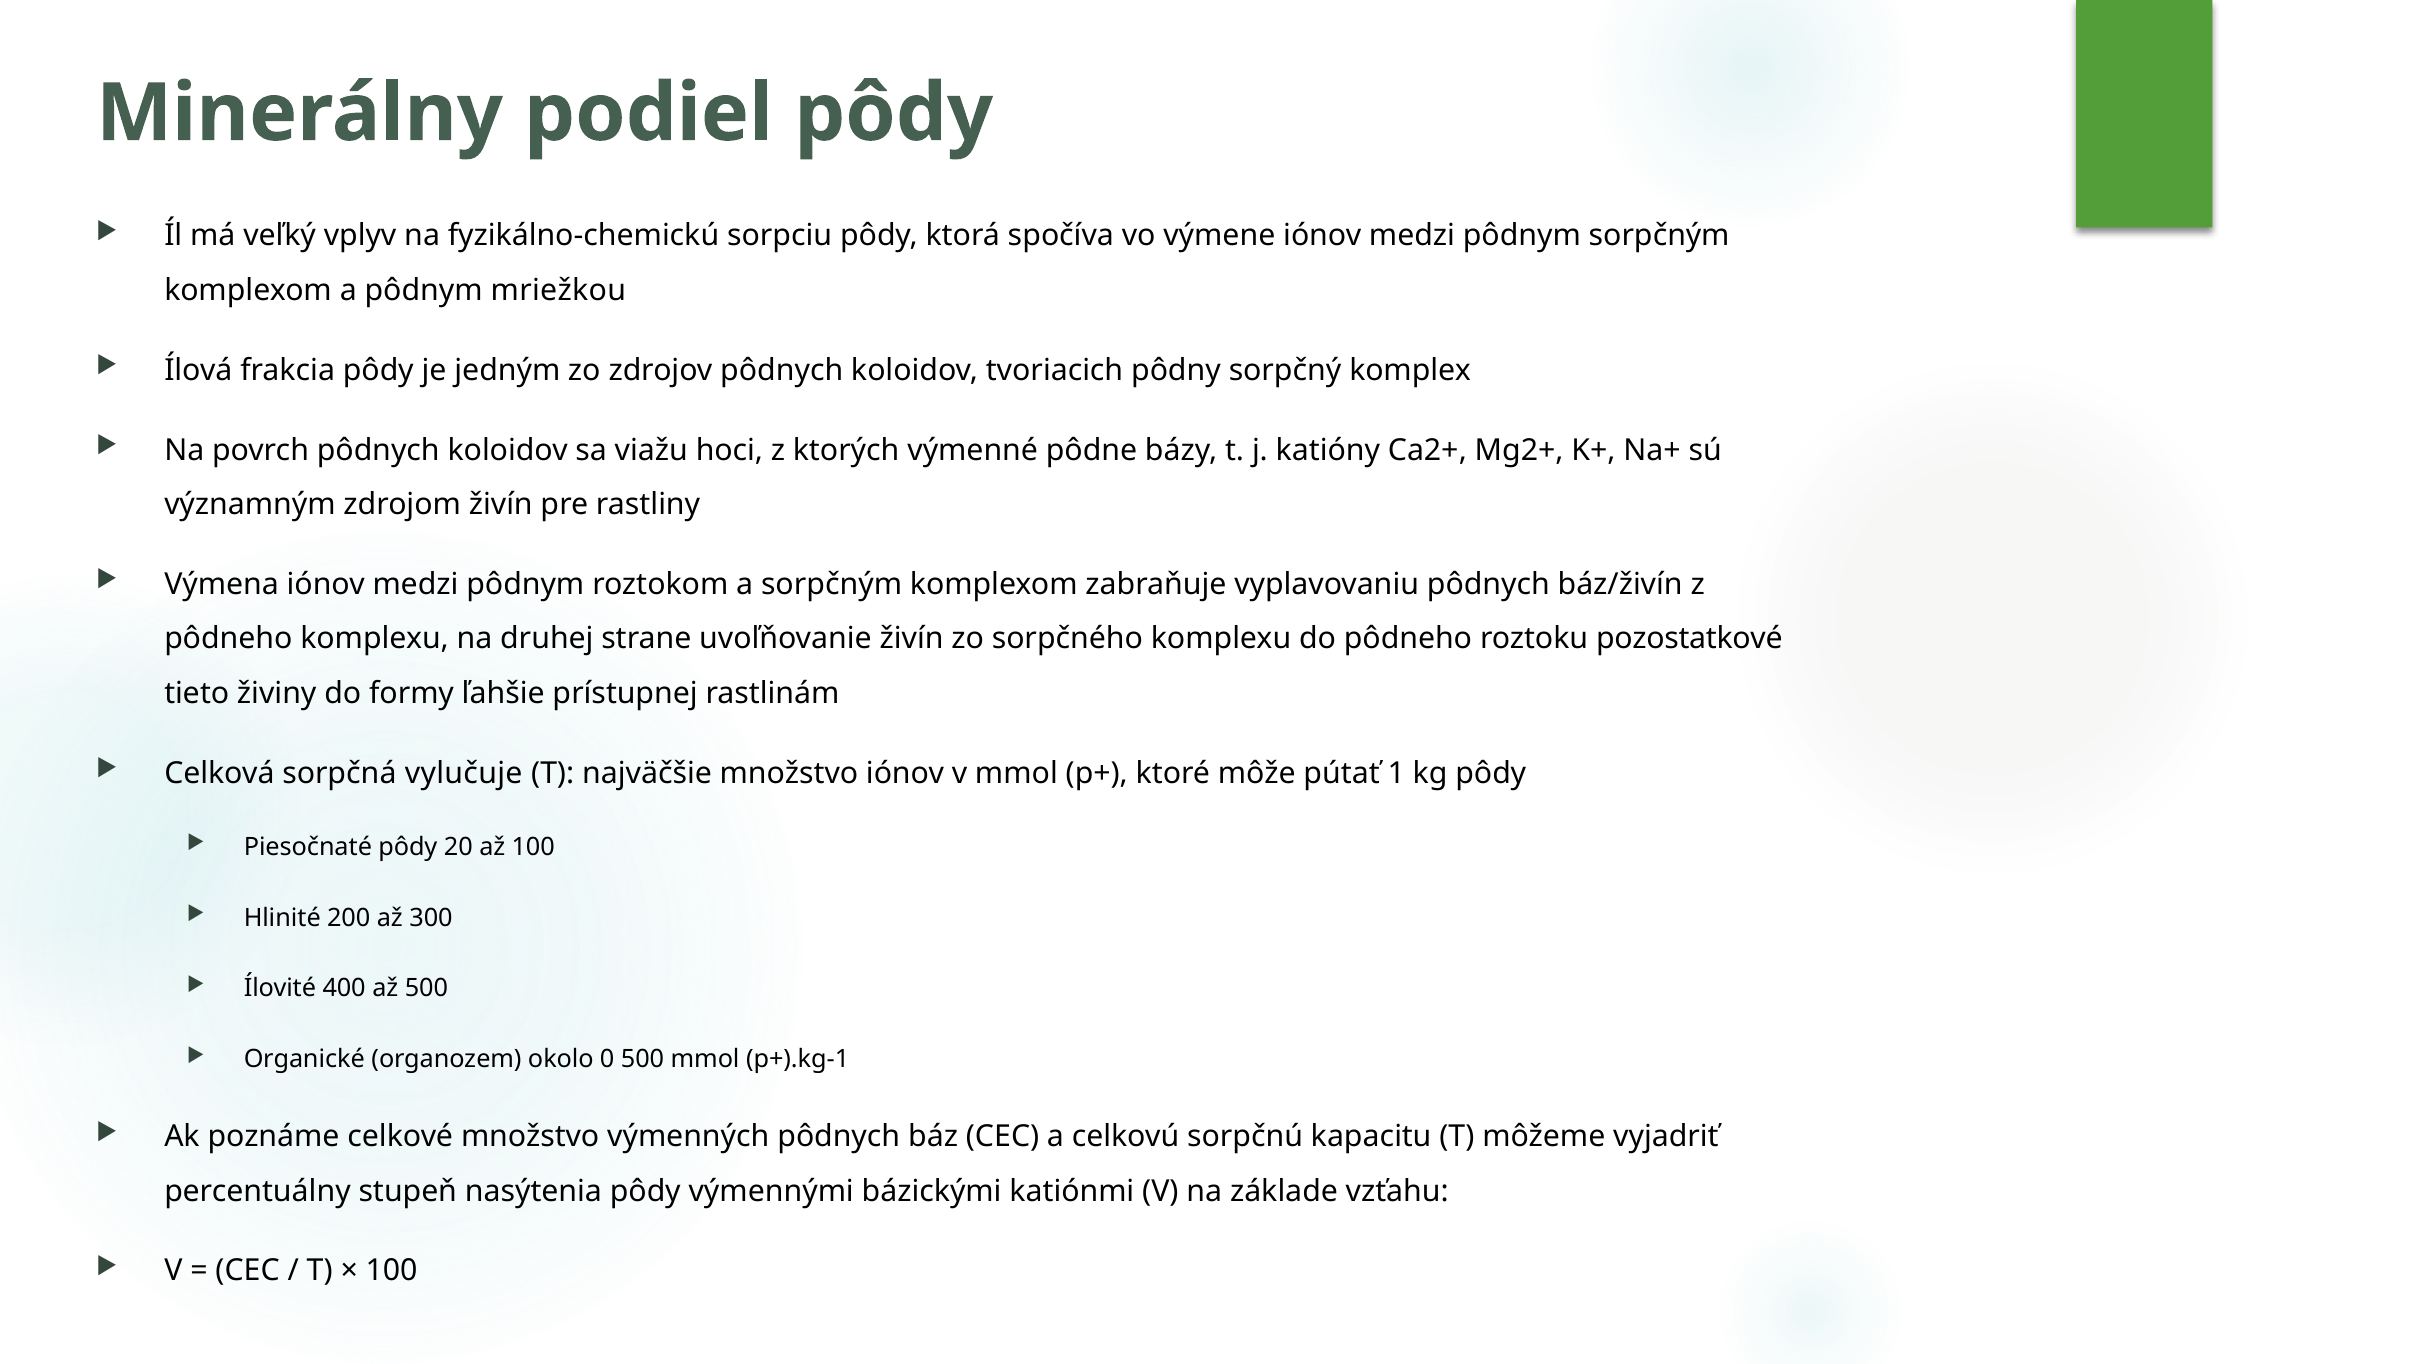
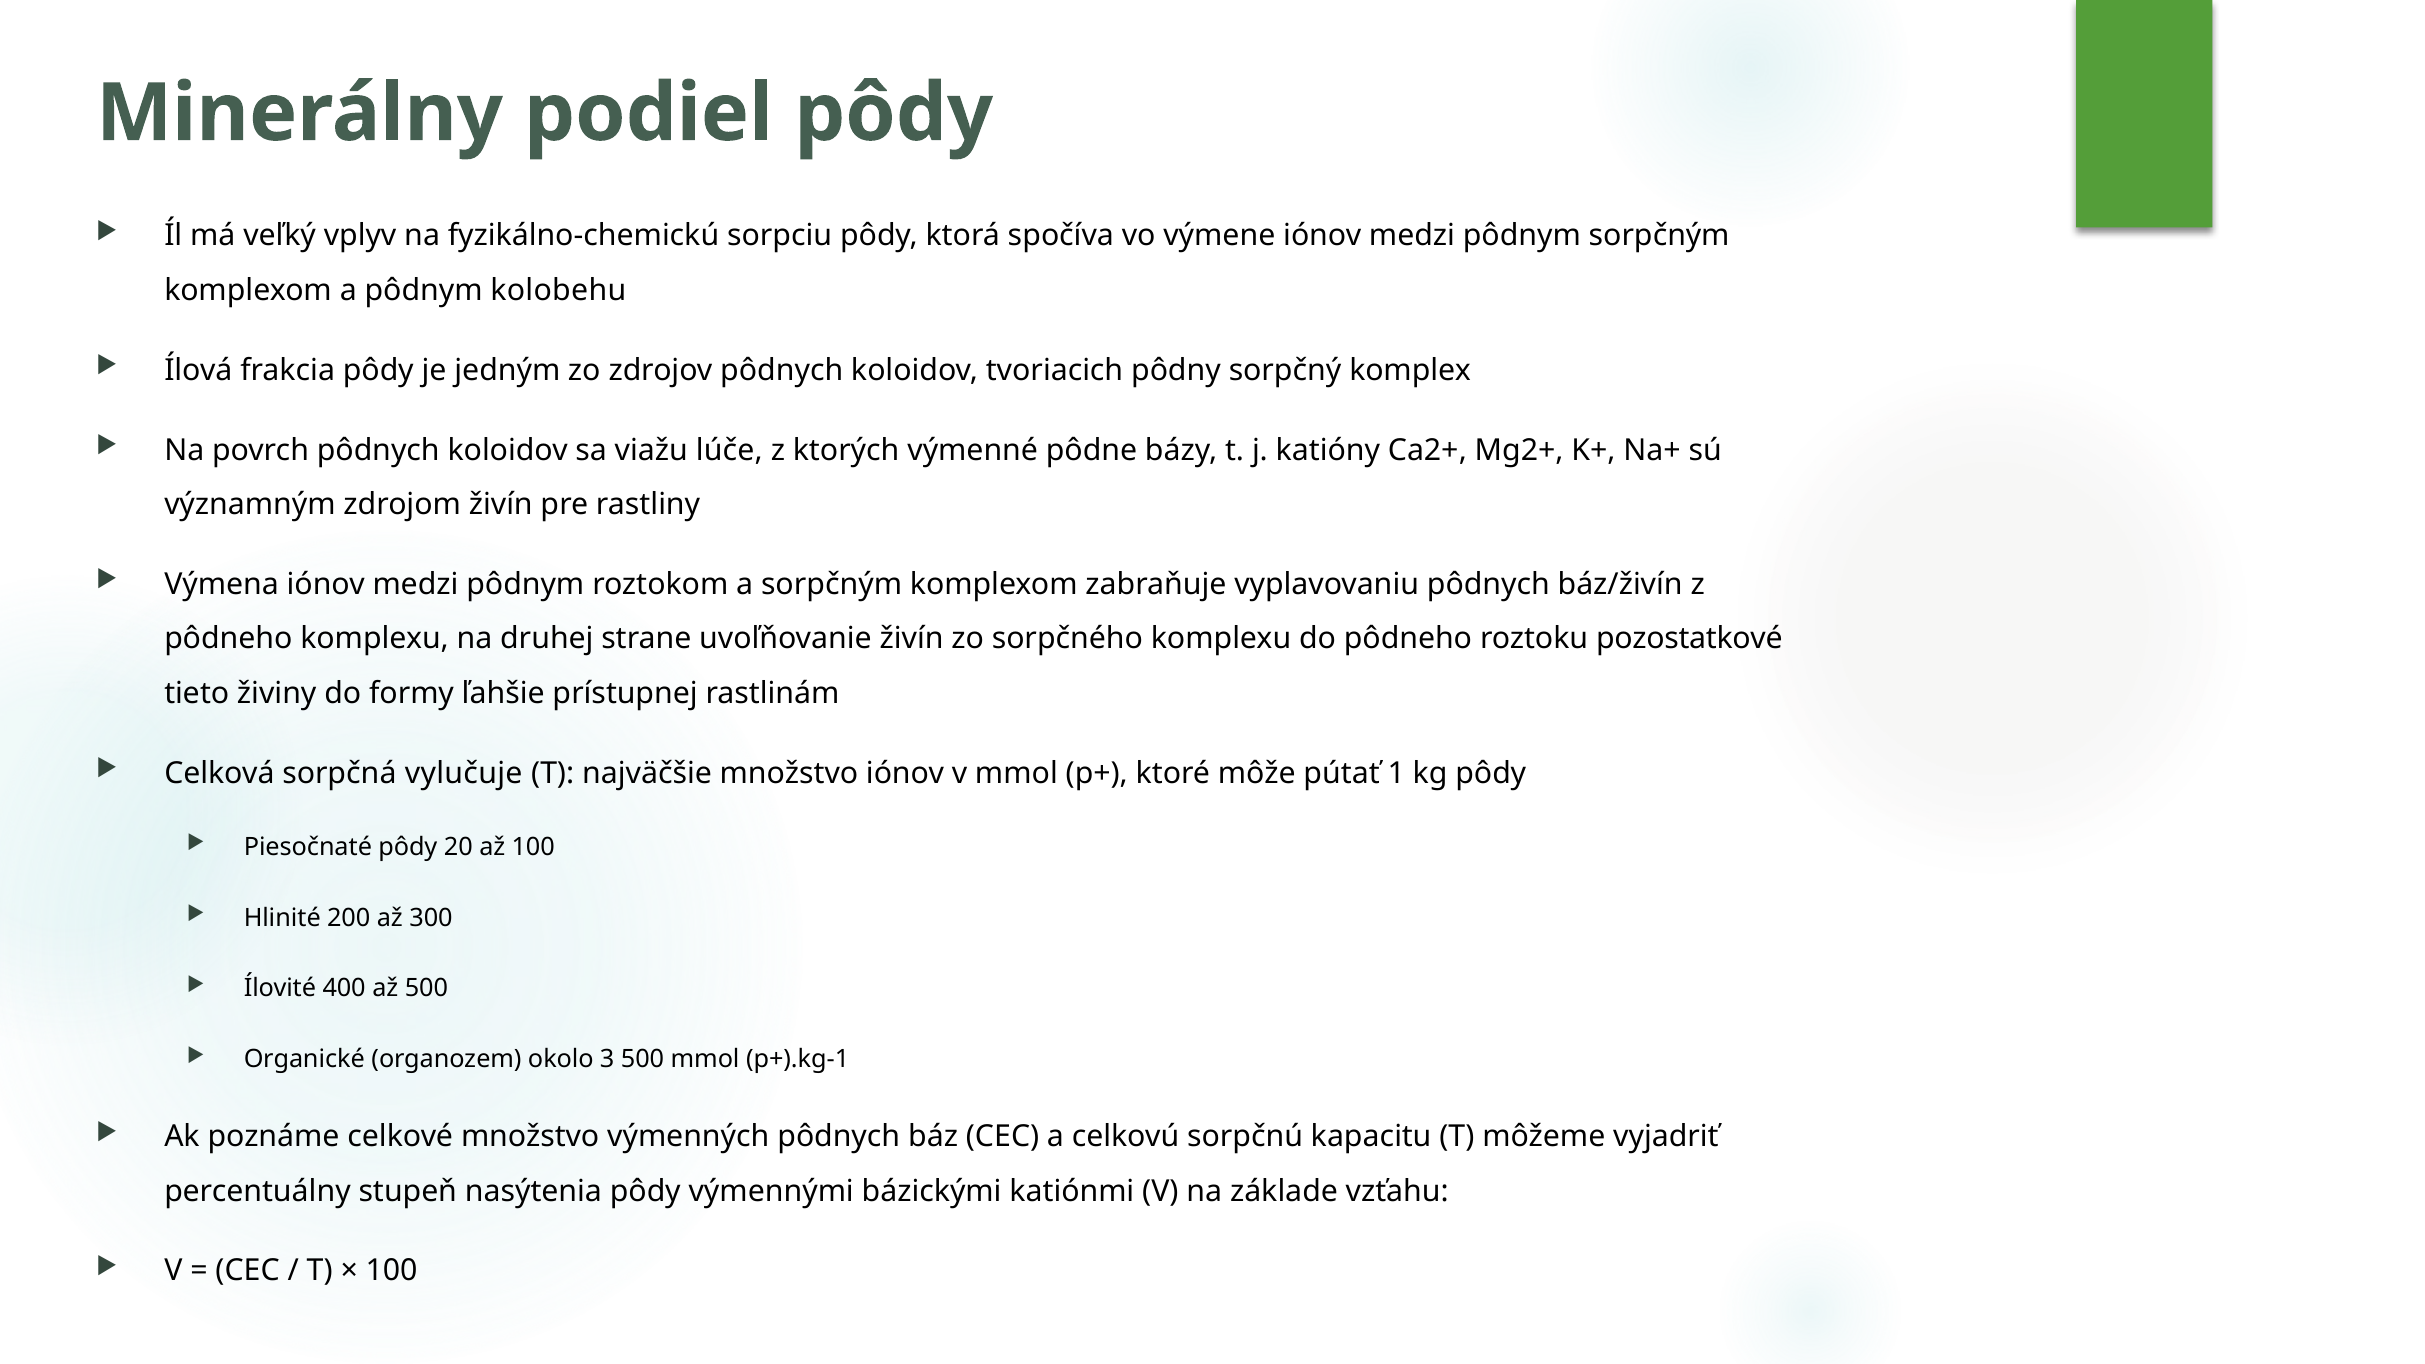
mriežkou: mriežkou -> kolobehu
hoci: hoci -> lúče
0: 0 -> 3
